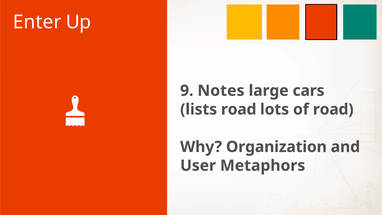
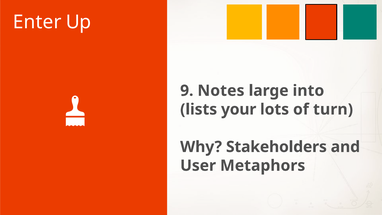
cars: cars -> into
lists road: road -> your
of road: road -> turn
Organization: Organization -> Stakeholders
